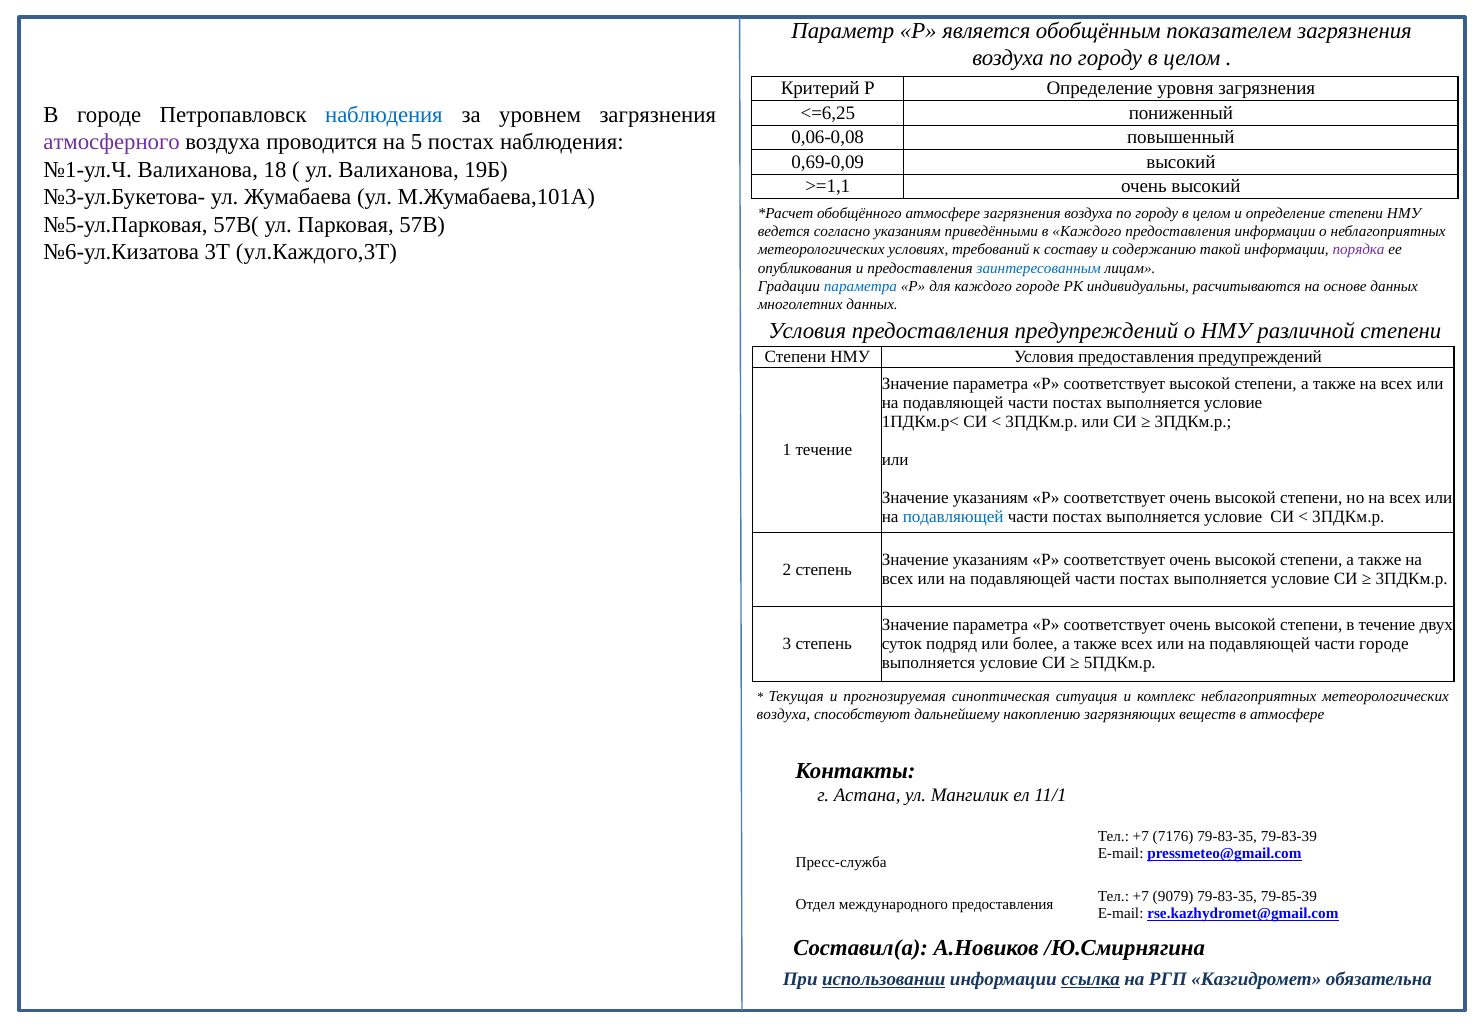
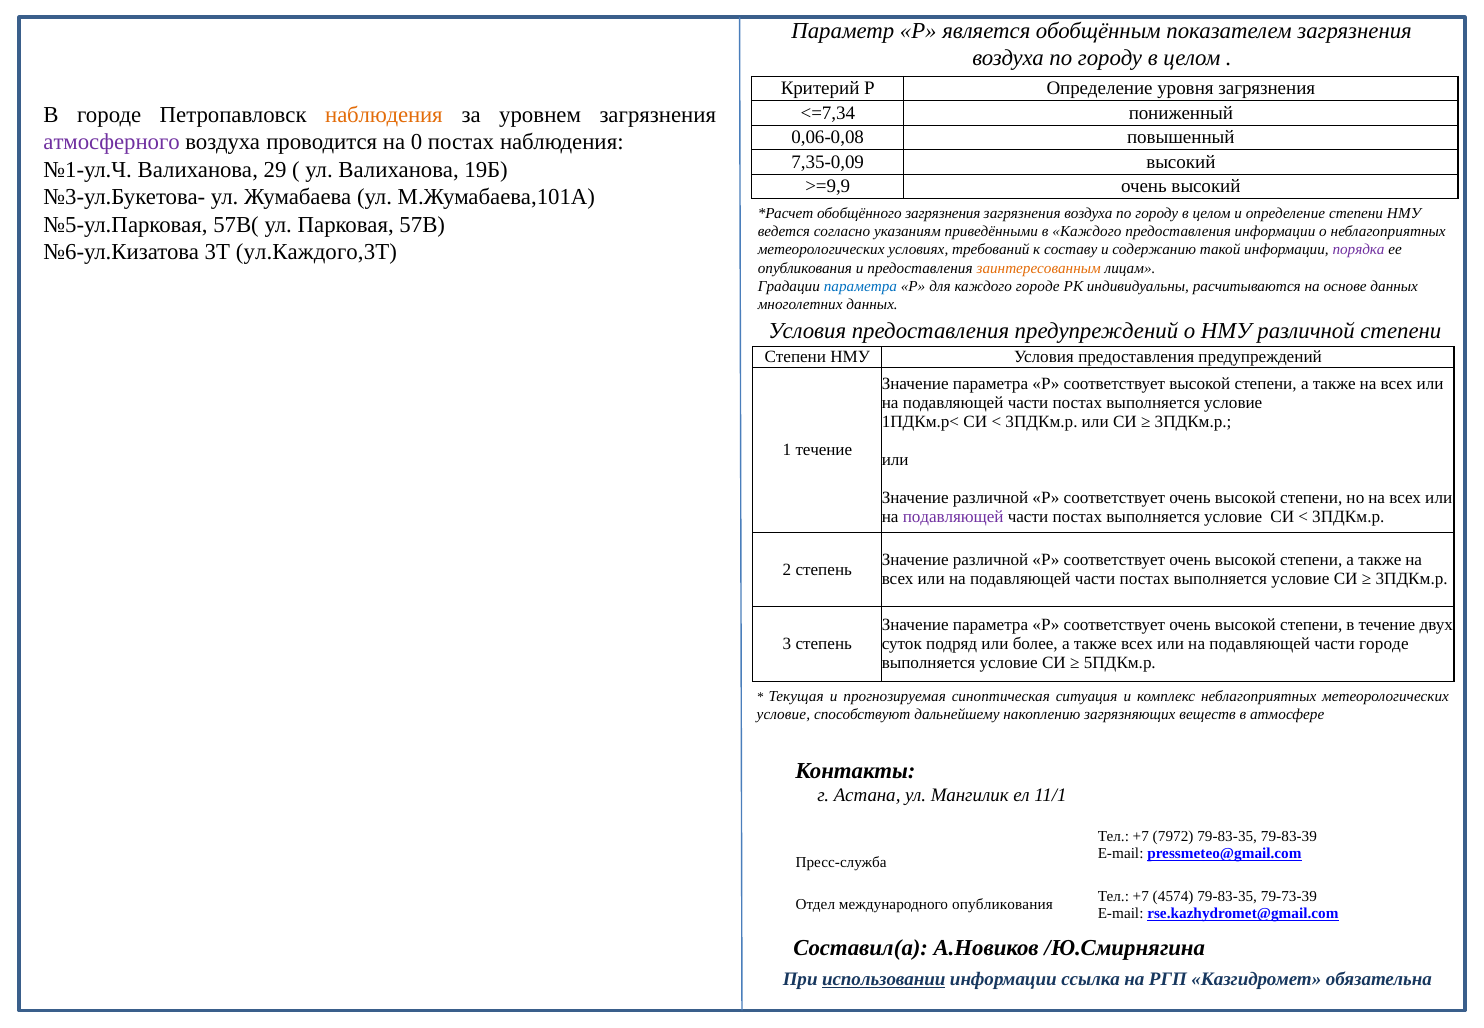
<=6,25: <=6,25 -> <=7,34
наблюдения at (384, 115) colour: blue -> orange
5: 5 -> 0
0,69-0,09: 0,69-0,09 -> 7,35-0,09
18: 18 -> 29
>=1,1: >=1,1 -> >=9,9
обобщённого атмосфере: атмосфере -> загрязнения
заинтересованным colour: blue -> orange
указаниям at (991, 497): указаниям -> различной
подавляющей at (953, 516) colour: blue -> purple
указаниям at (991, 560): указаниям -> различной
воздуха at (783, 714): воздуха -> условие
7176: 7176 -> 7972
9079: 9079 -> 4574
79-85-39: 79-85-39 -> 79-73-39
международного предоставления: предоставления -> опубликования
ссылка underline: present -> none
